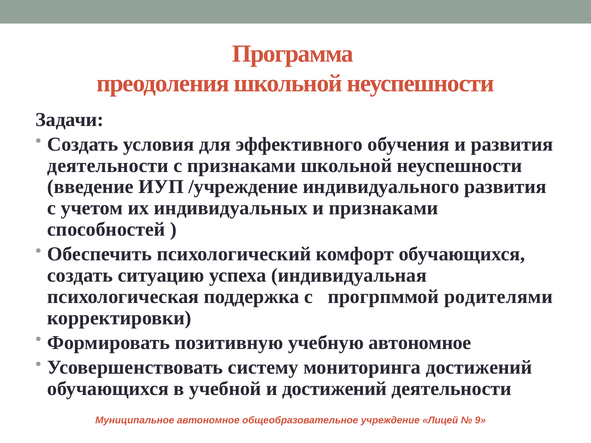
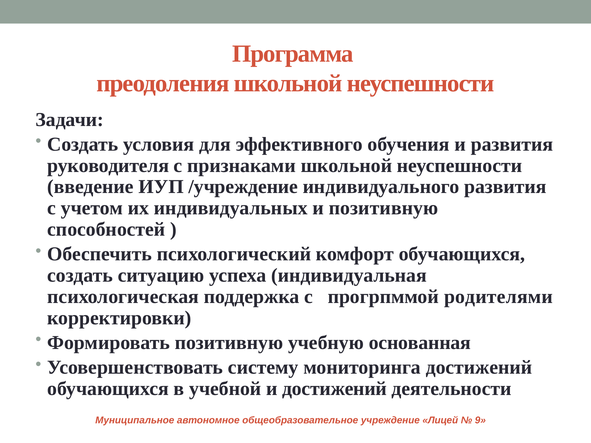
деятельности at (108, 166): деятельности -> руководителя
и признаками: признаками -> позитивную
учебную автономное: автономное -> основанная
